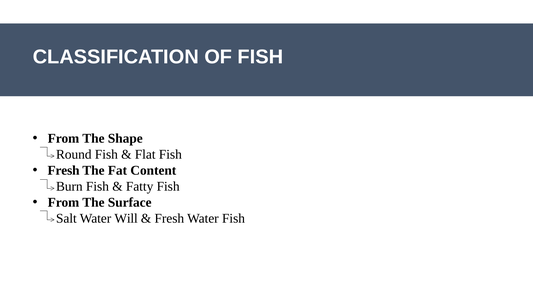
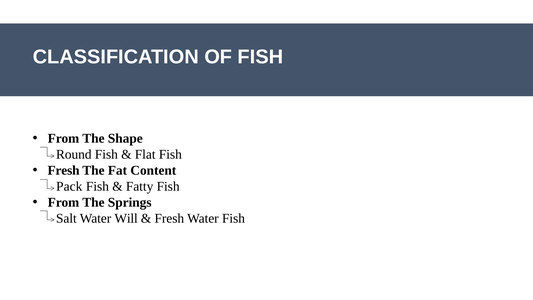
Burn: Burn -> Pack
Surface: Surface -> Springs
